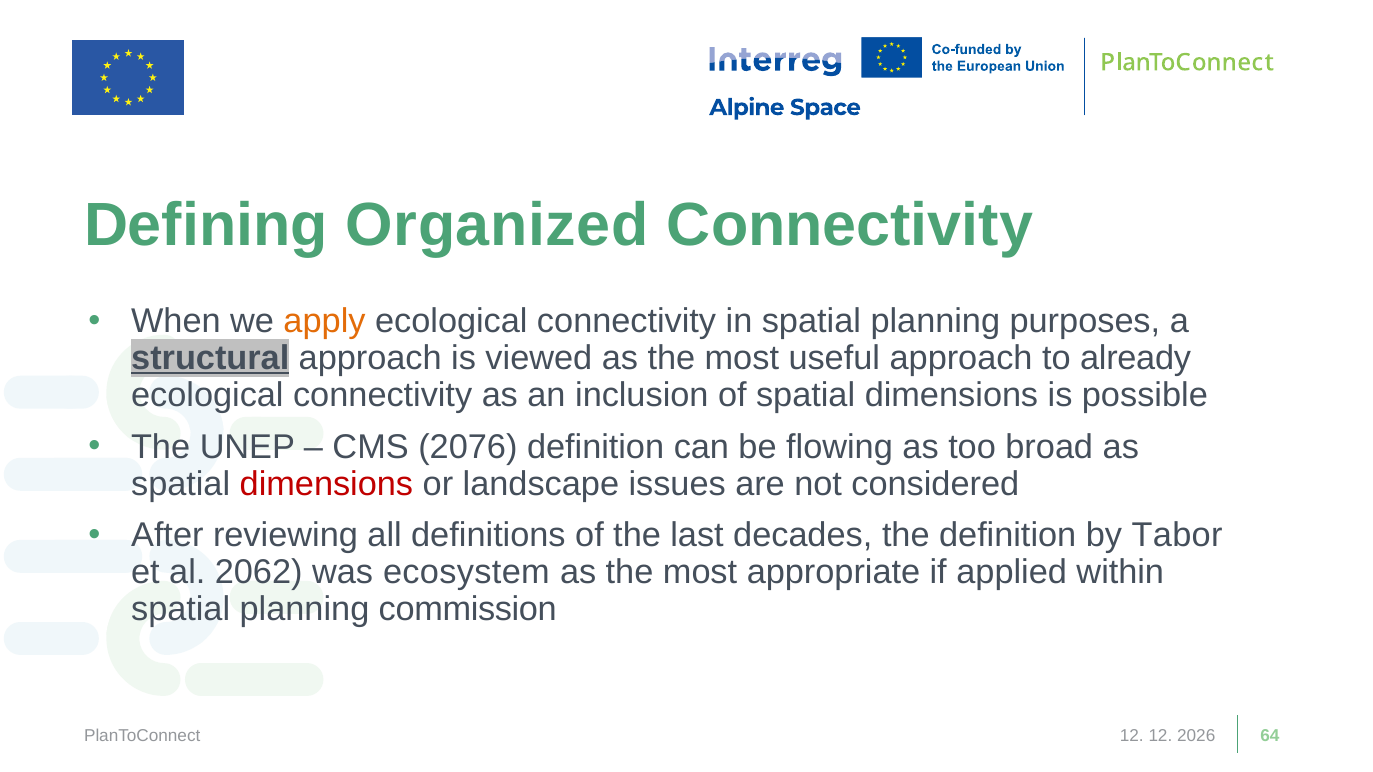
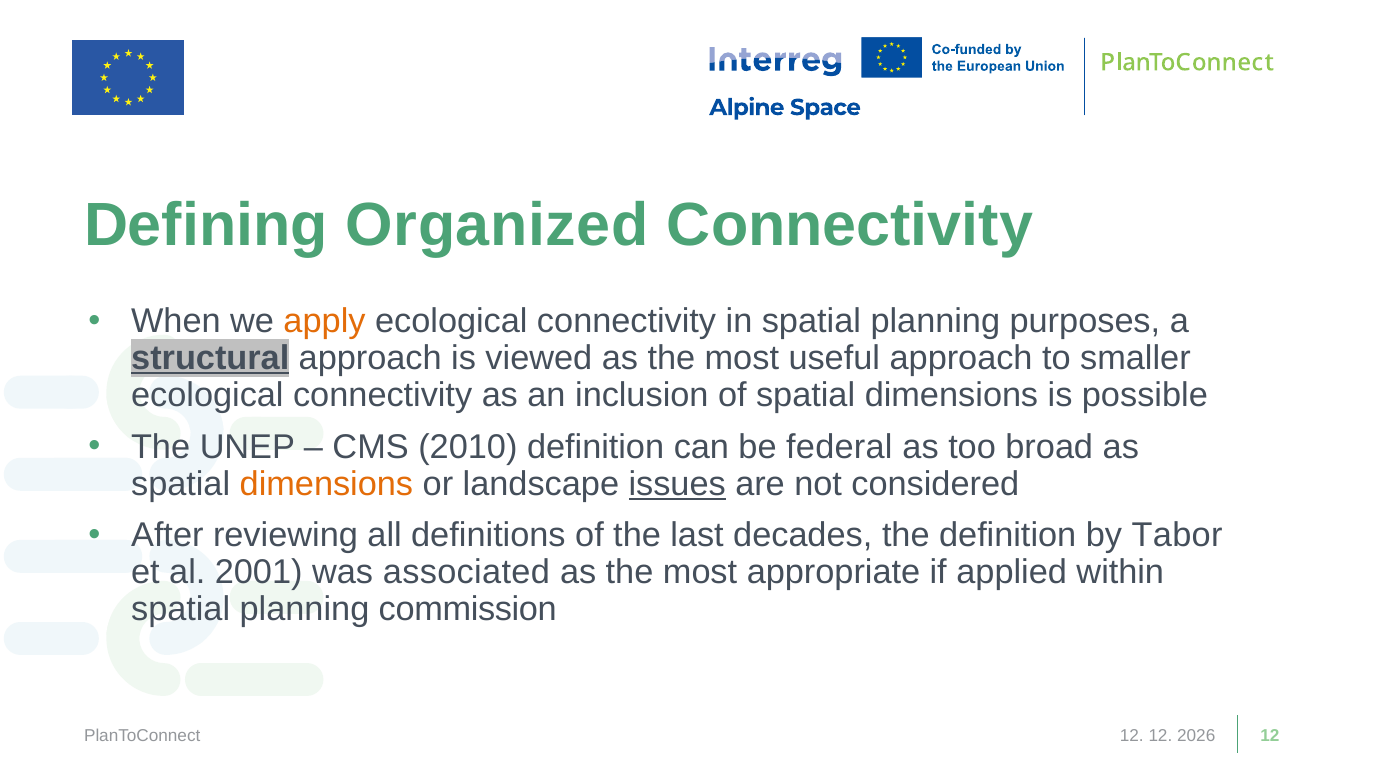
already: already -> smaller
2076: 2076 -> 2010
flowing: flowing -> federal
dimensions at (326, 484) colour: red -> orange
issues underline: none -> present
2062: 2062 -> 2001
ecosystem: ecosystem -> associated
PlanToConnect 64: 64 -> 12
